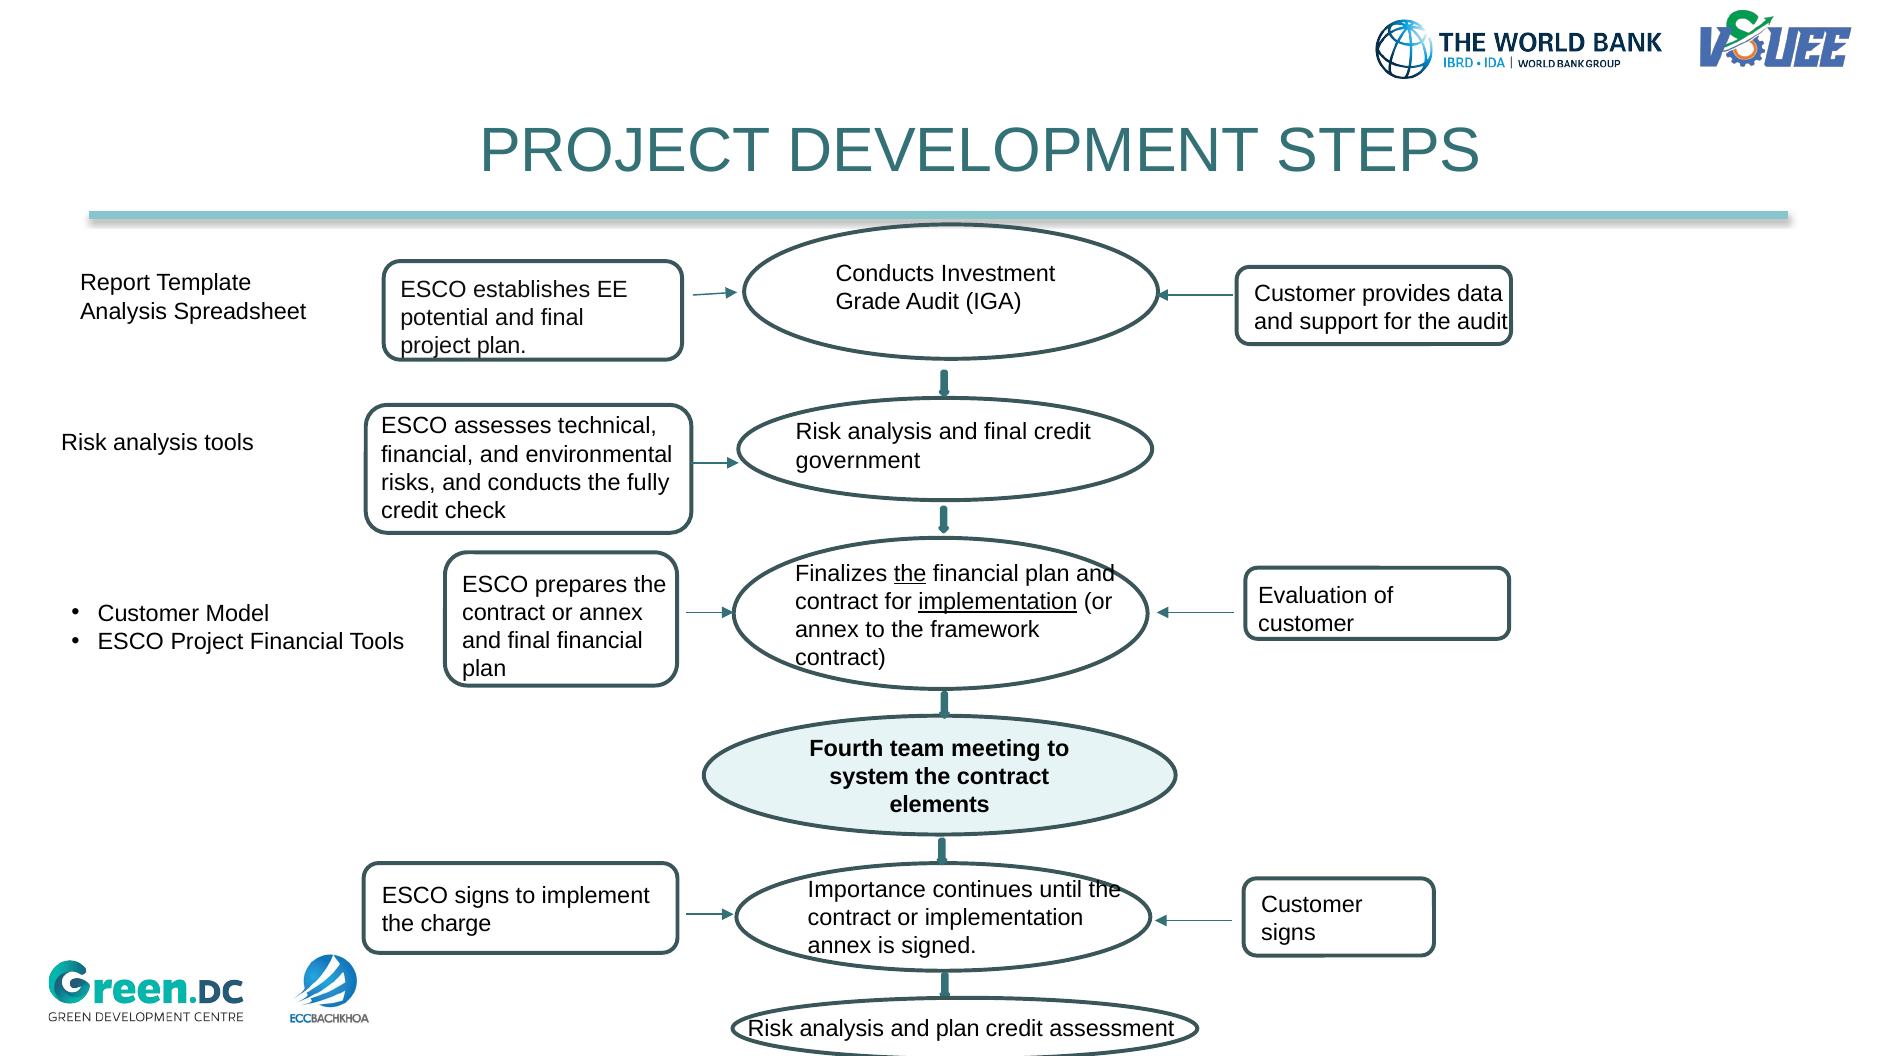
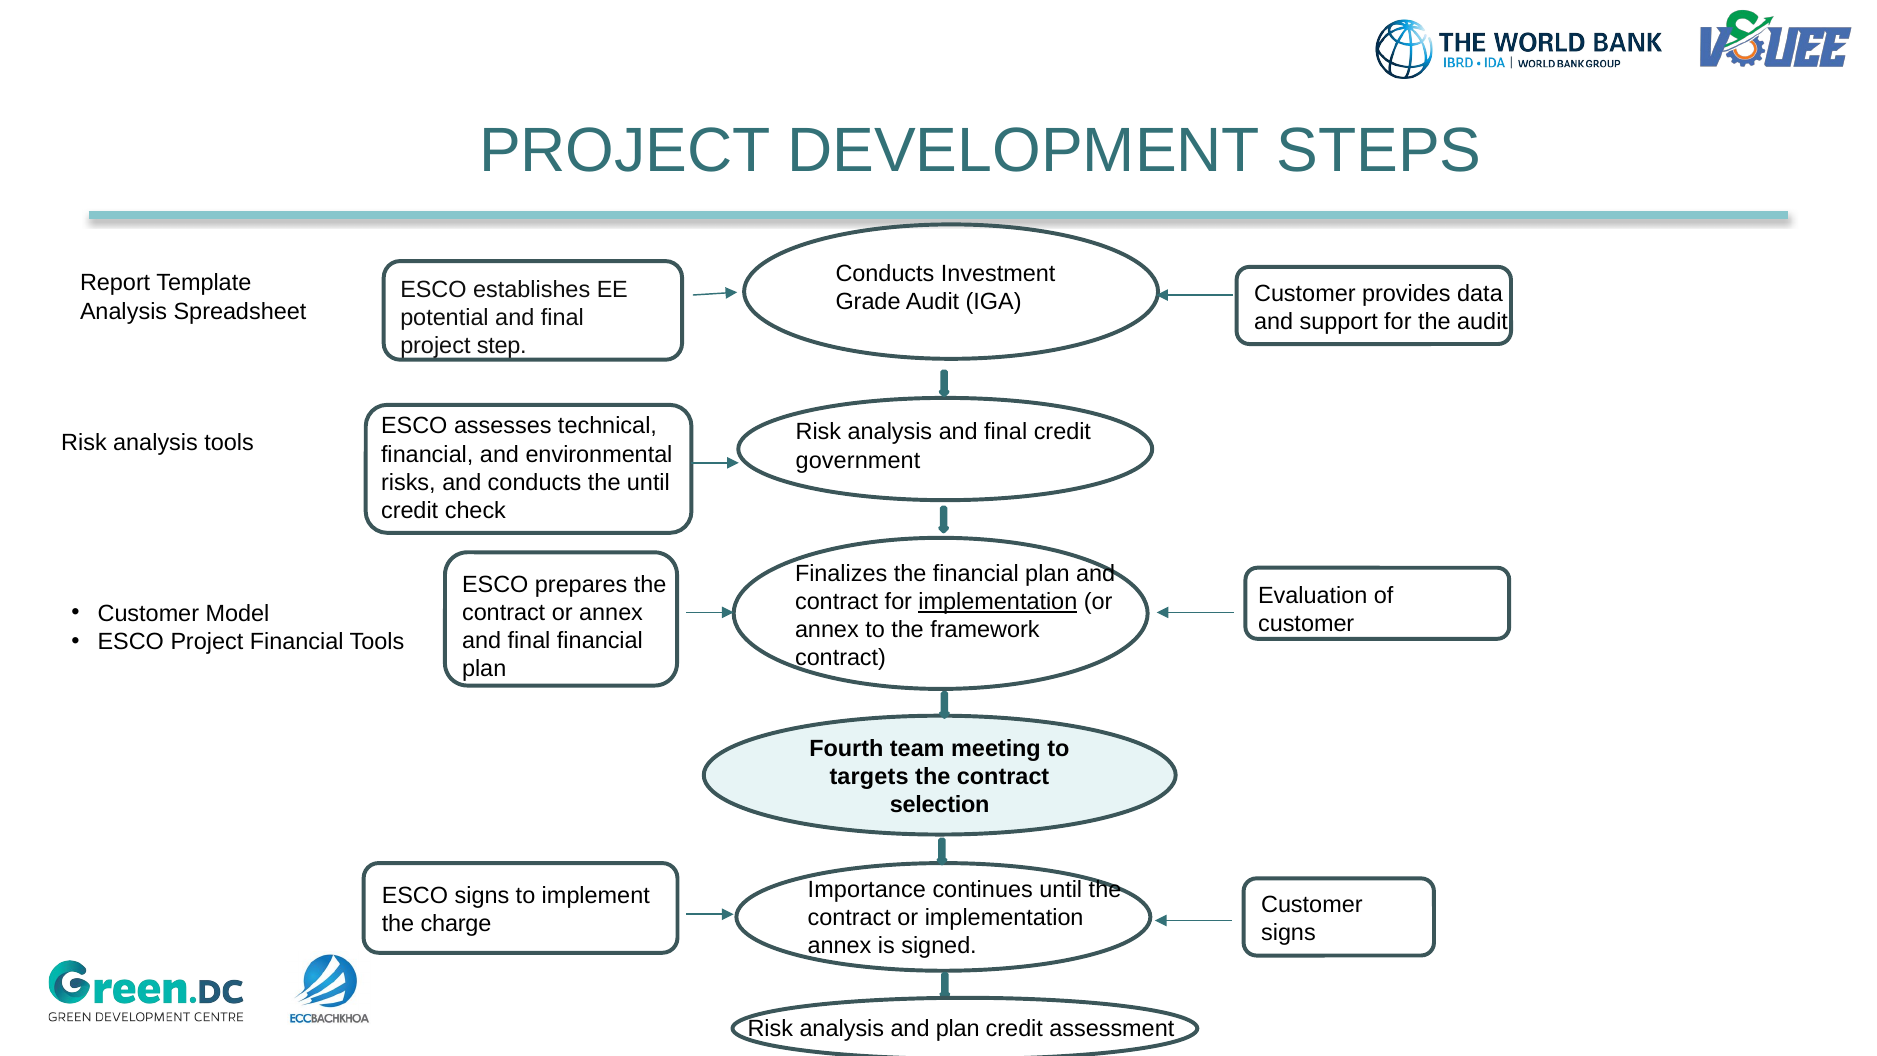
project plan: plan -> step
the fully: fully -> until
the at (910, 573) underline: present -> none
system: system -> targets
elements: elements -> selection
